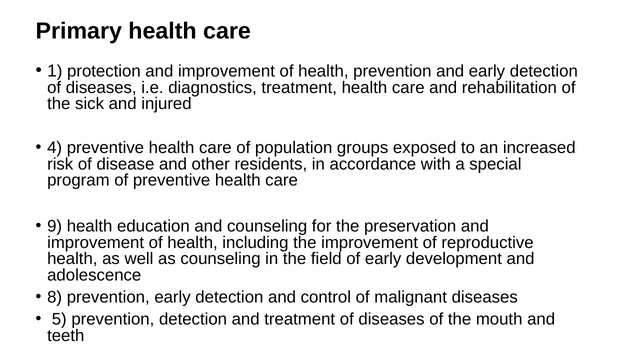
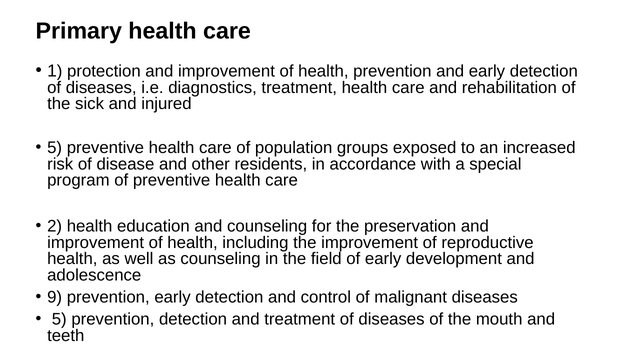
4 at (55, 148): 4 -> 5
9: 9 -> 2
8: 8 -> 9
